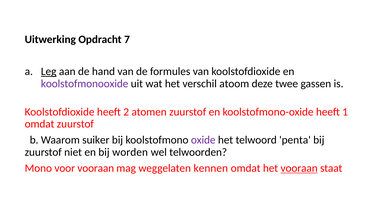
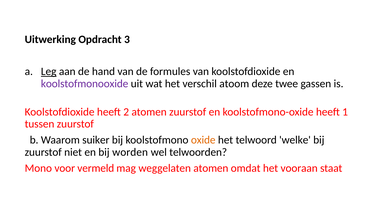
7: 7 -> 3
omdat at (40, 124): omdat -> tussen
oxide colour: purple -> orange
penta: penta -> welke
voor vooraan: vooraan -> vermeld
weggelaten kennen: kennen -> atomen
vooraan at (299, 168) underline: present -> none
